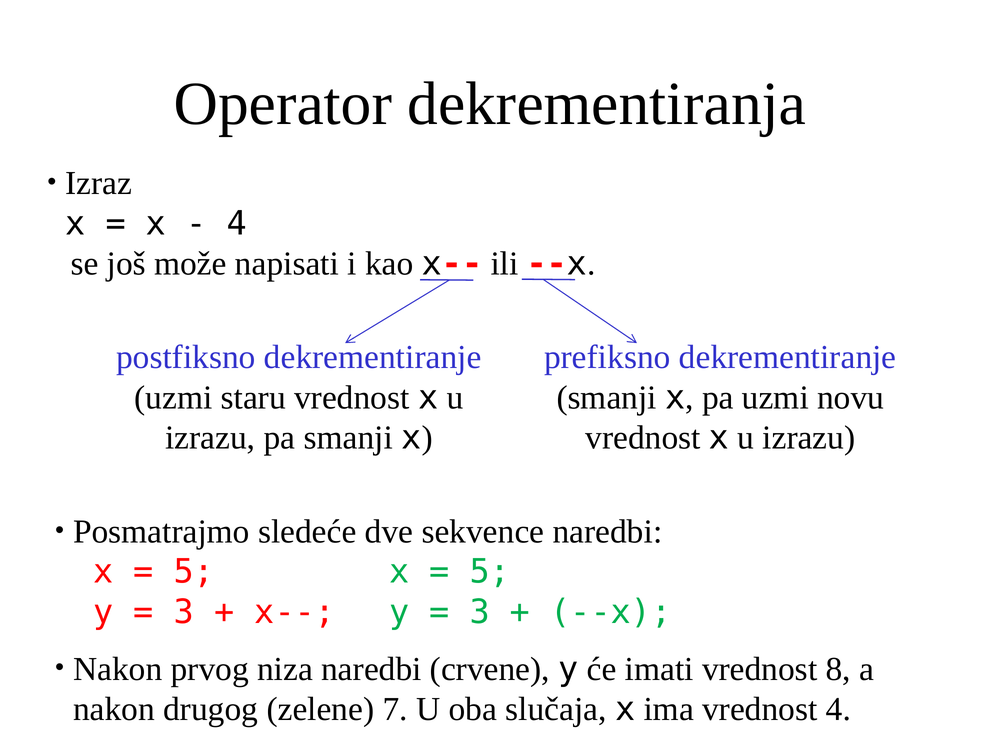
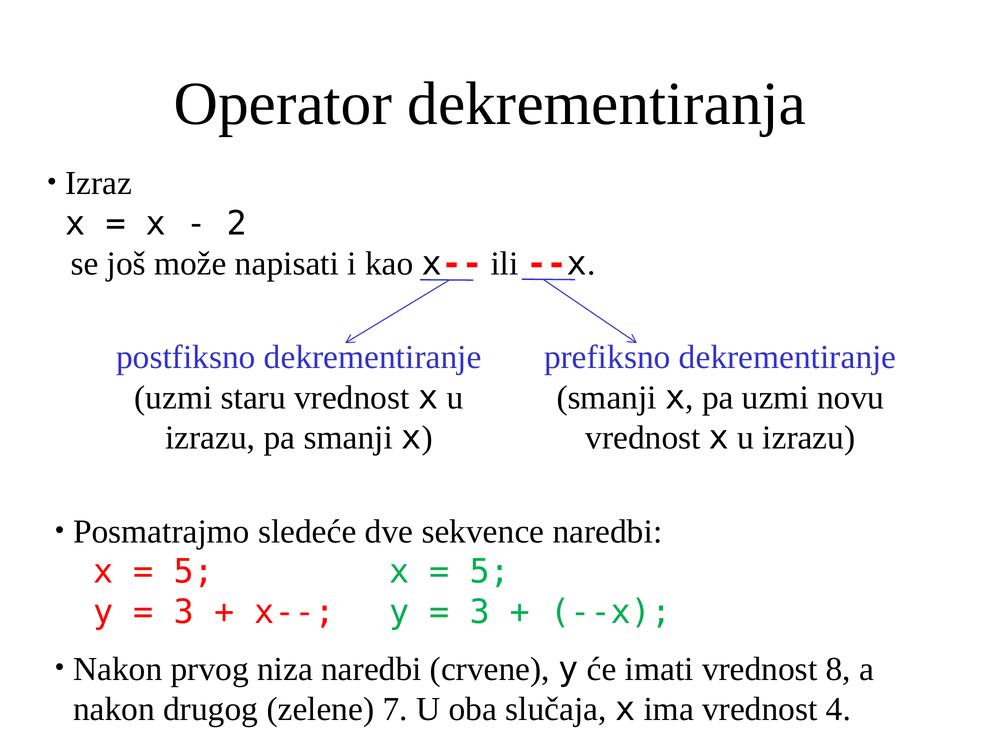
4 at (237, 224): 4 -> 2
